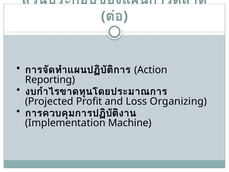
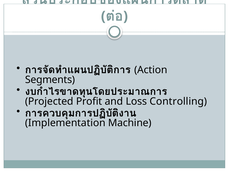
Reporting: Reporting -> Segments
Organizing: Organizing -> Controlling
